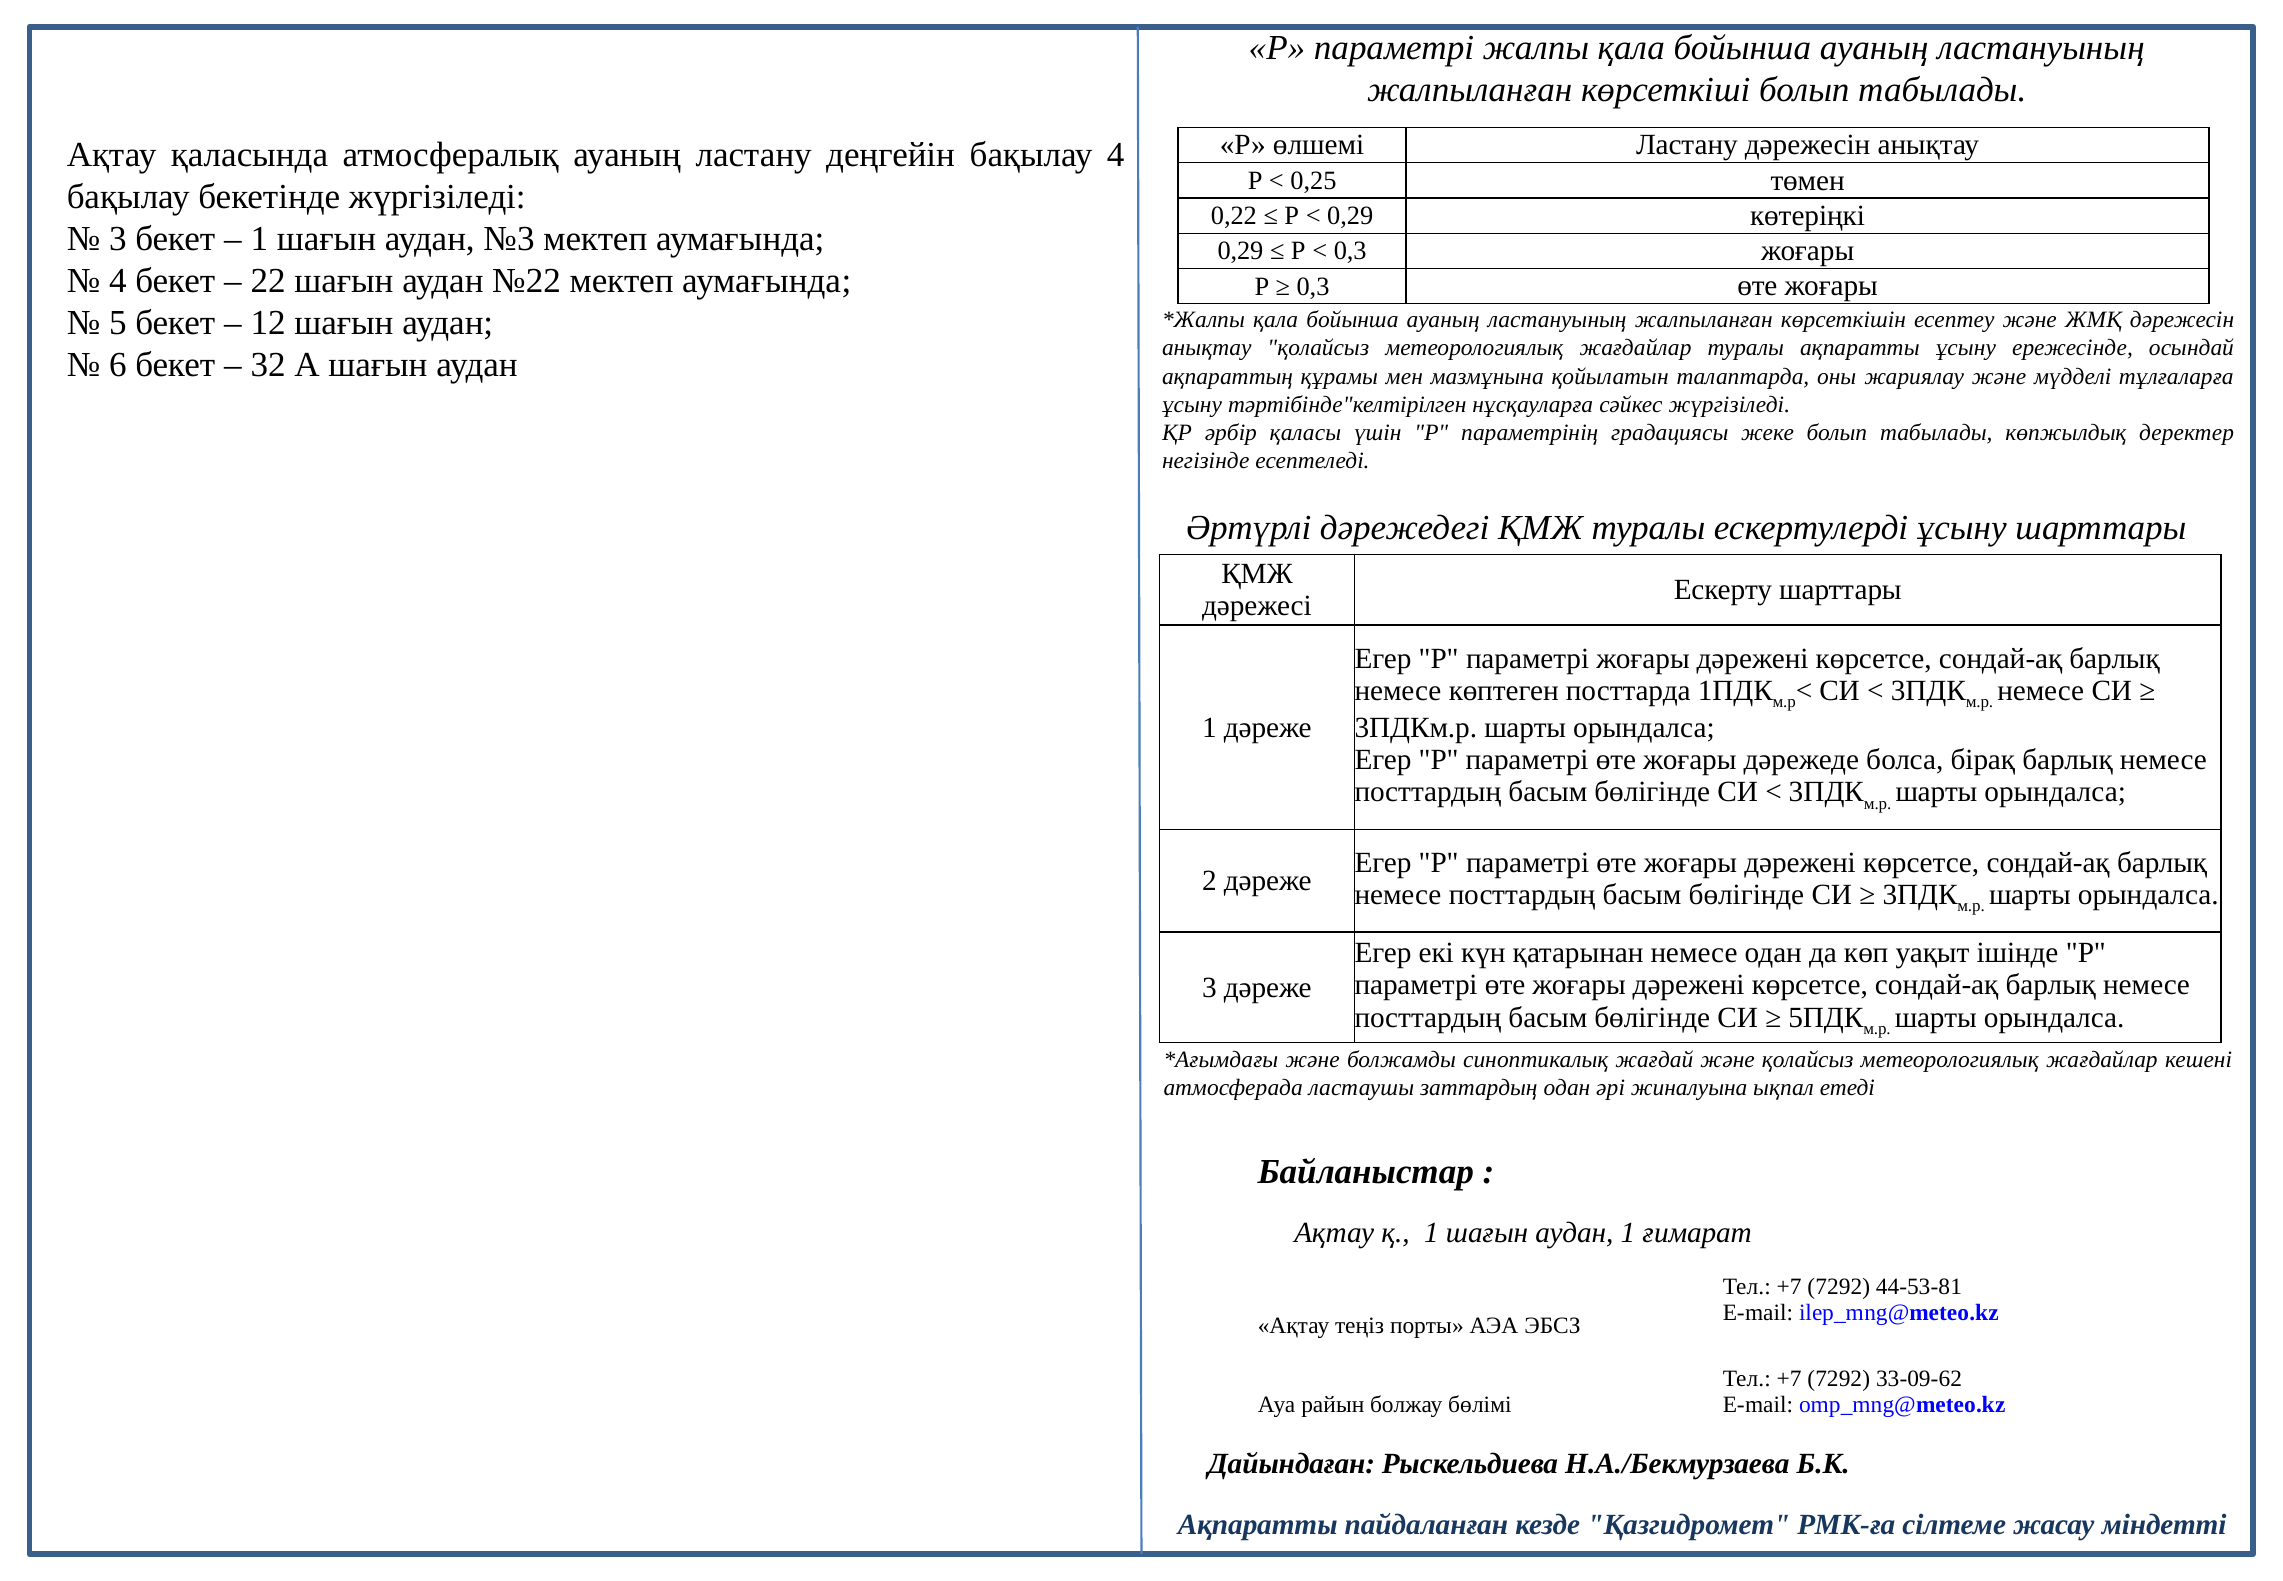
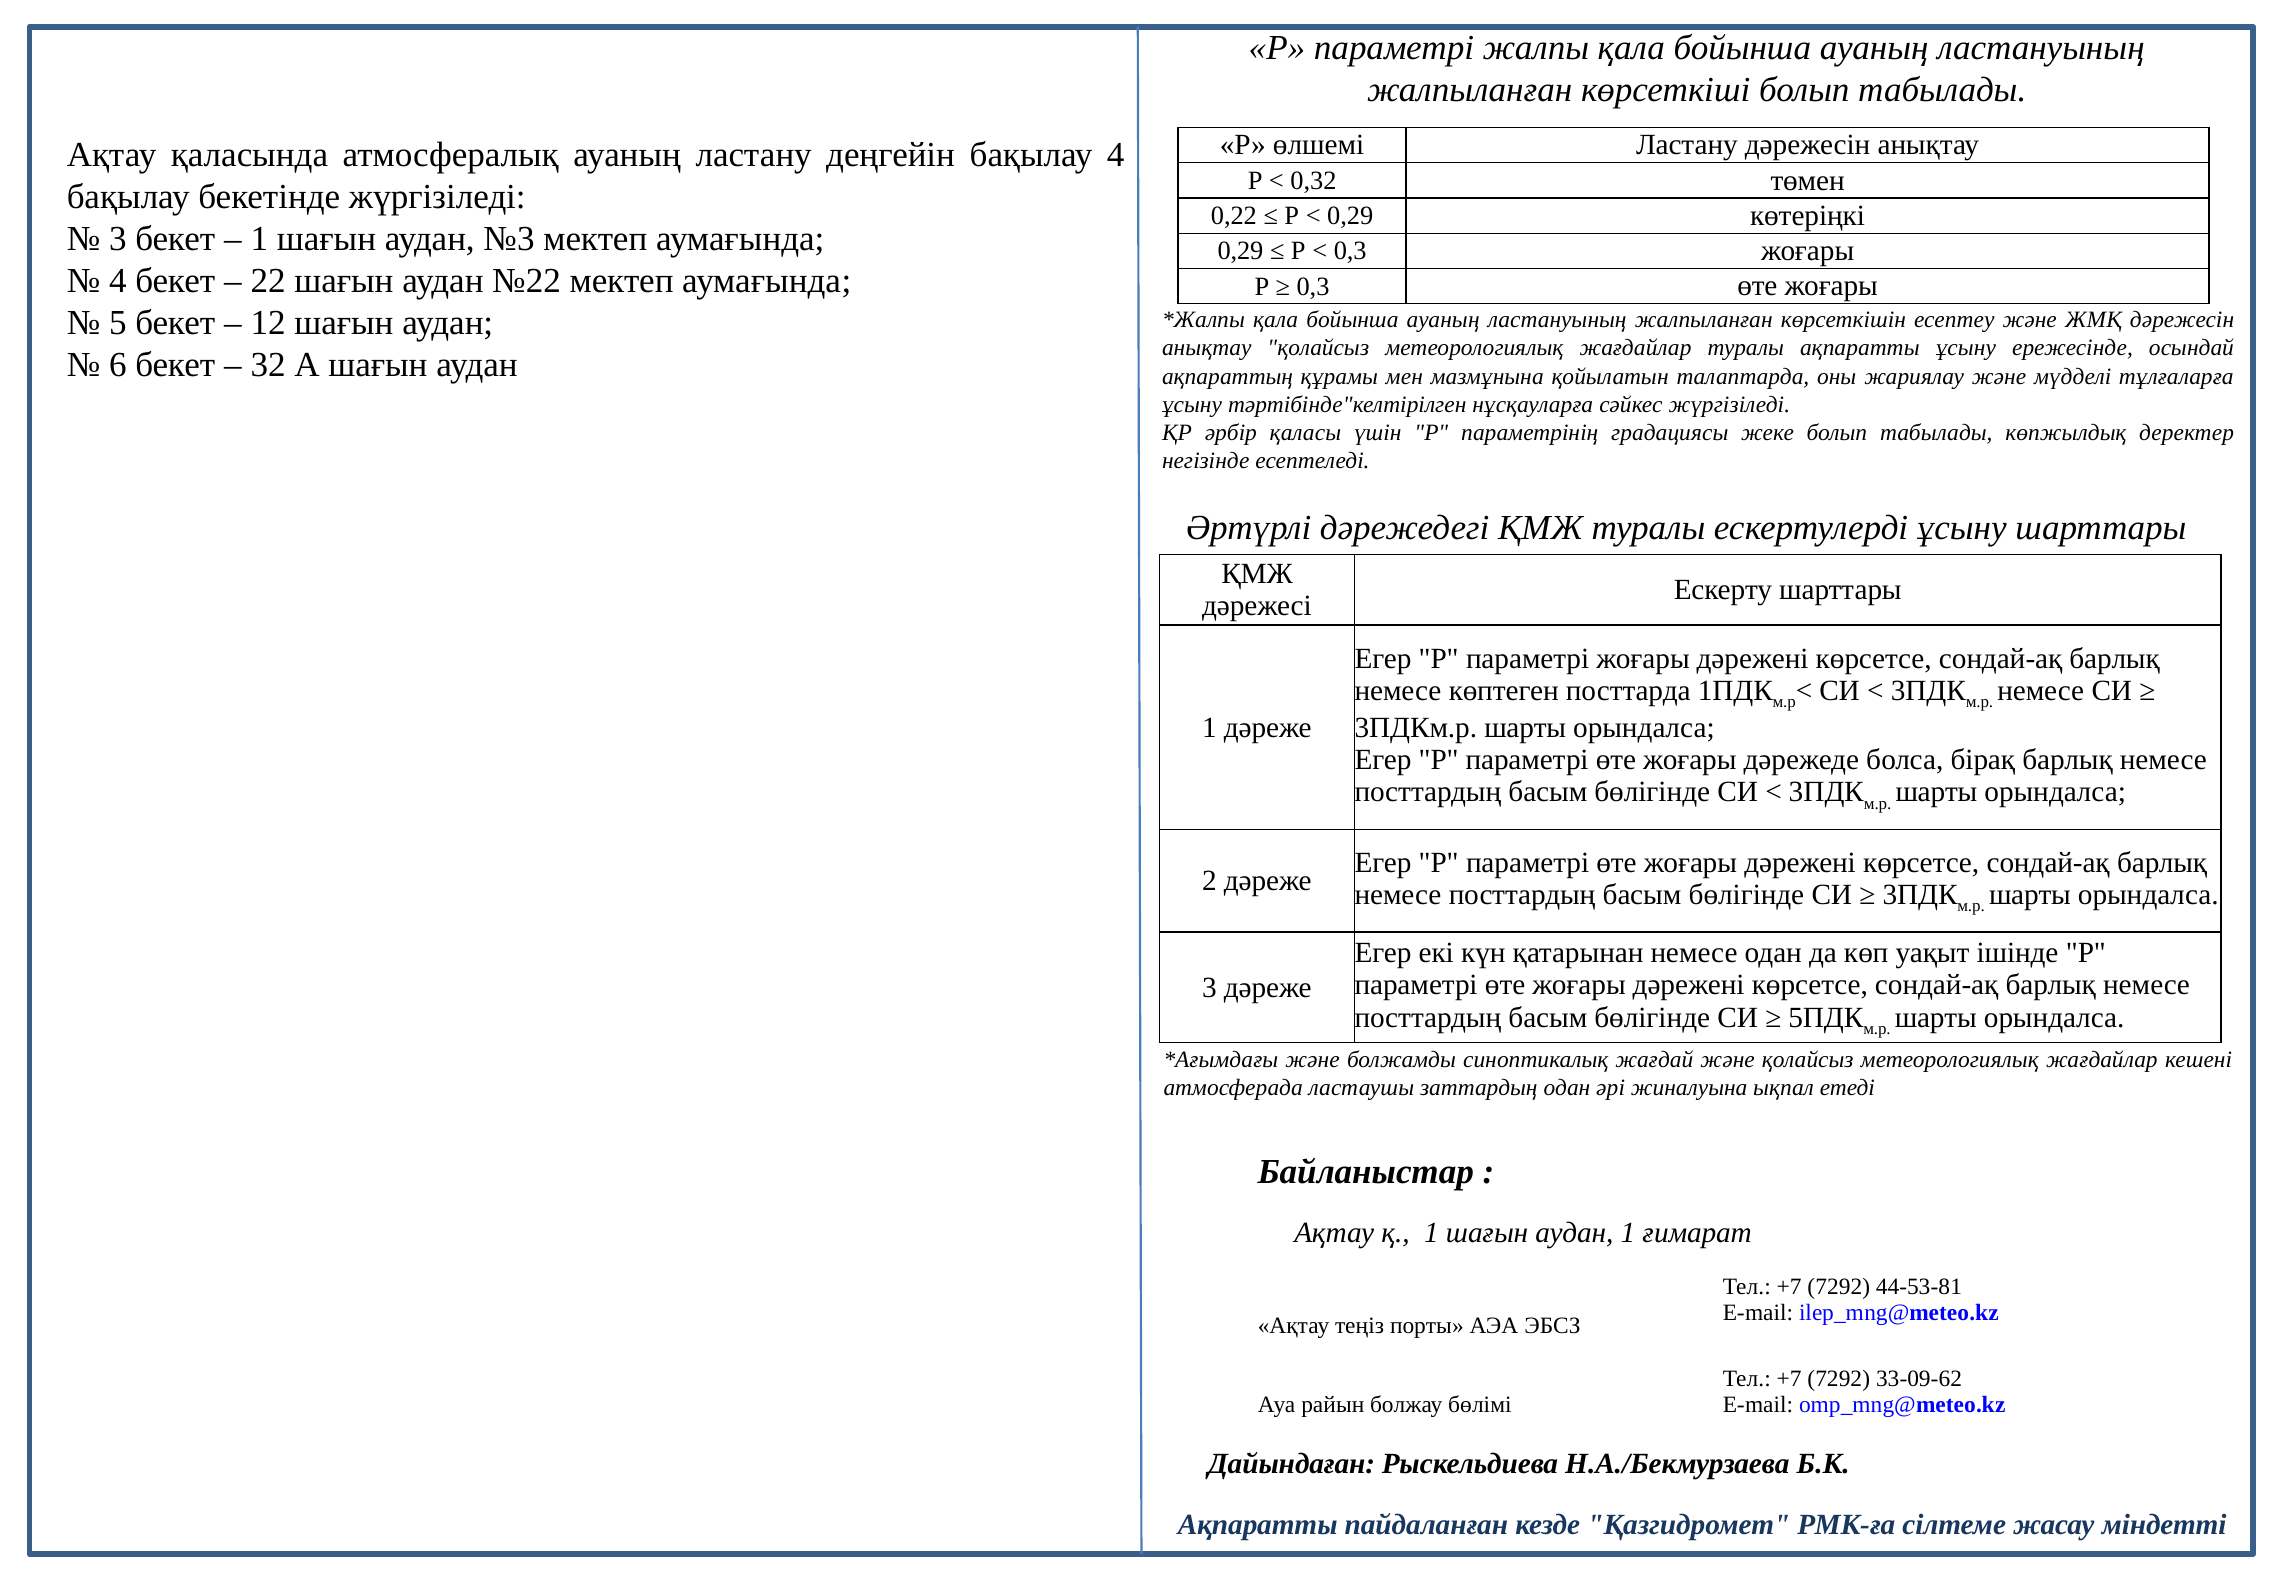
0,25: 0,25 -> 0,32
